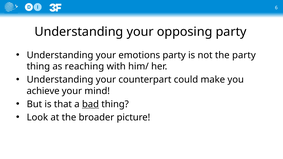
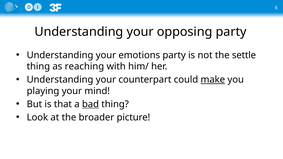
the party: party -> settle
make underline: none -> present
achieve: achieve -> playing
